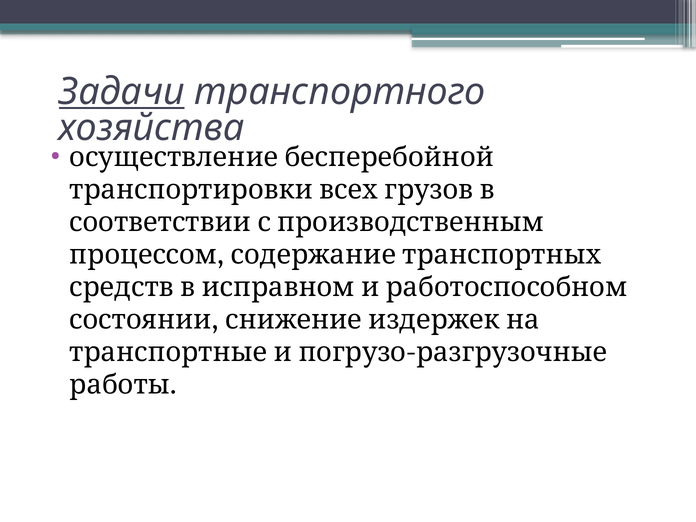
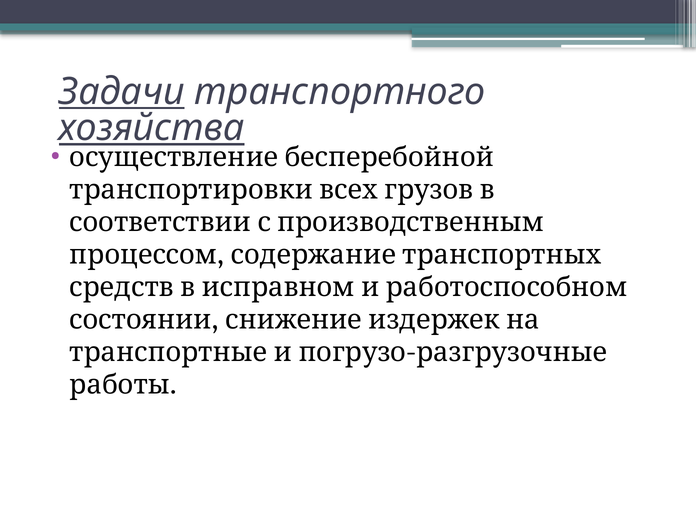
хозяйства underline: none -> present
